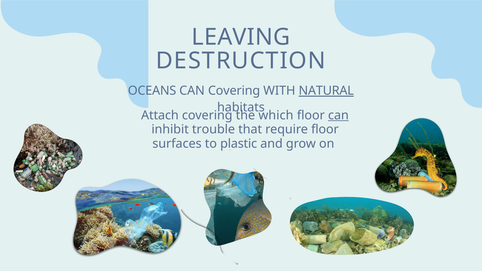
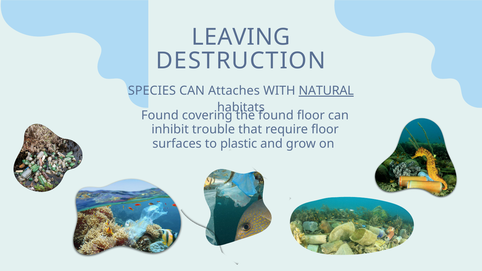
OCEANS: OCEANS -> SPECIES
CAN Covering: Covering -> Attaches
Attach at (160, 115): Attach -> Found
which at (276, 115): which -> found
can at (338, 115) underline: present -> none
